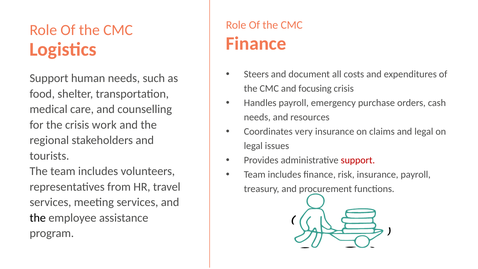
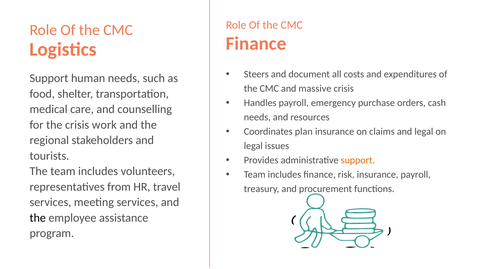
focusing: focusing -> massive
very: very -> plan
support at (358, 160) colour: red -> orange
